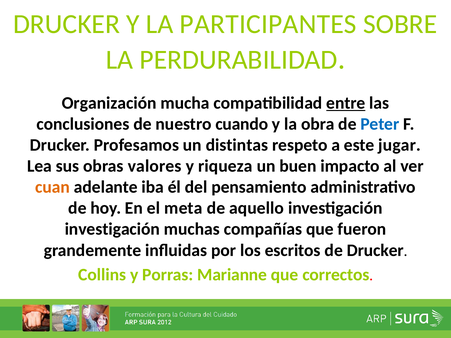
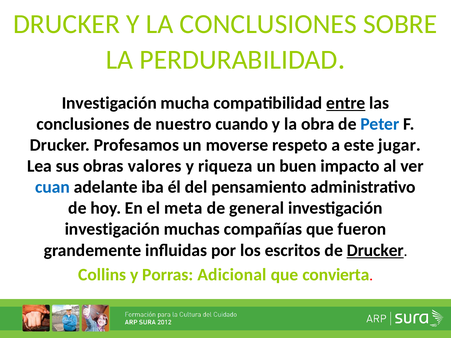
LA PARTICIPANTES: PARTICIPANTES -> CONCLUSIONES
Organización at (109, 103): Organización -> Investigación
distintas: distintas -> moverse
cuan colour: orange -> blue
aquello: aquello -> general
Drucker at (375, 250) underline: none -> present
Marianne: Marianne -> Adicional
correctos: correctos -> convierta
